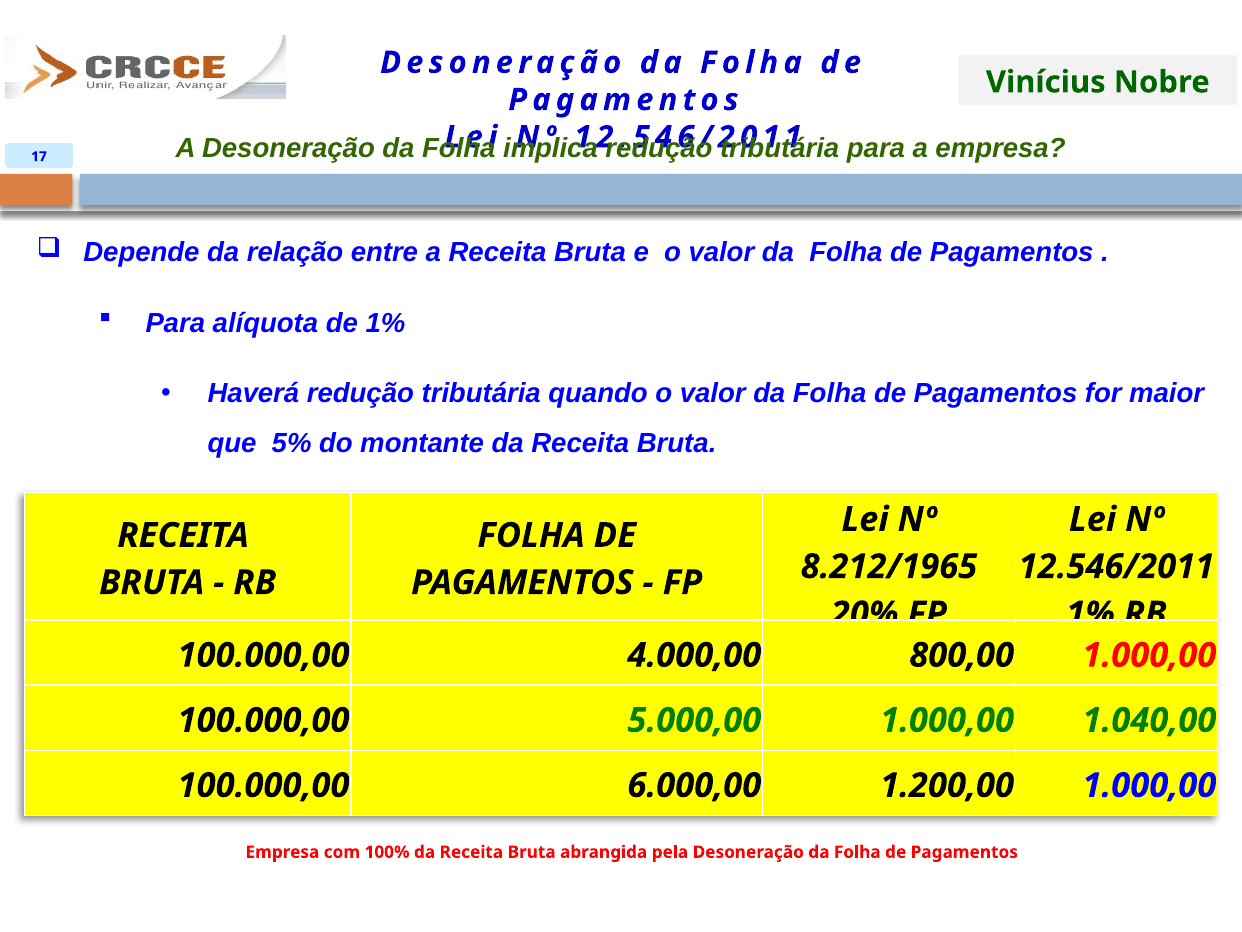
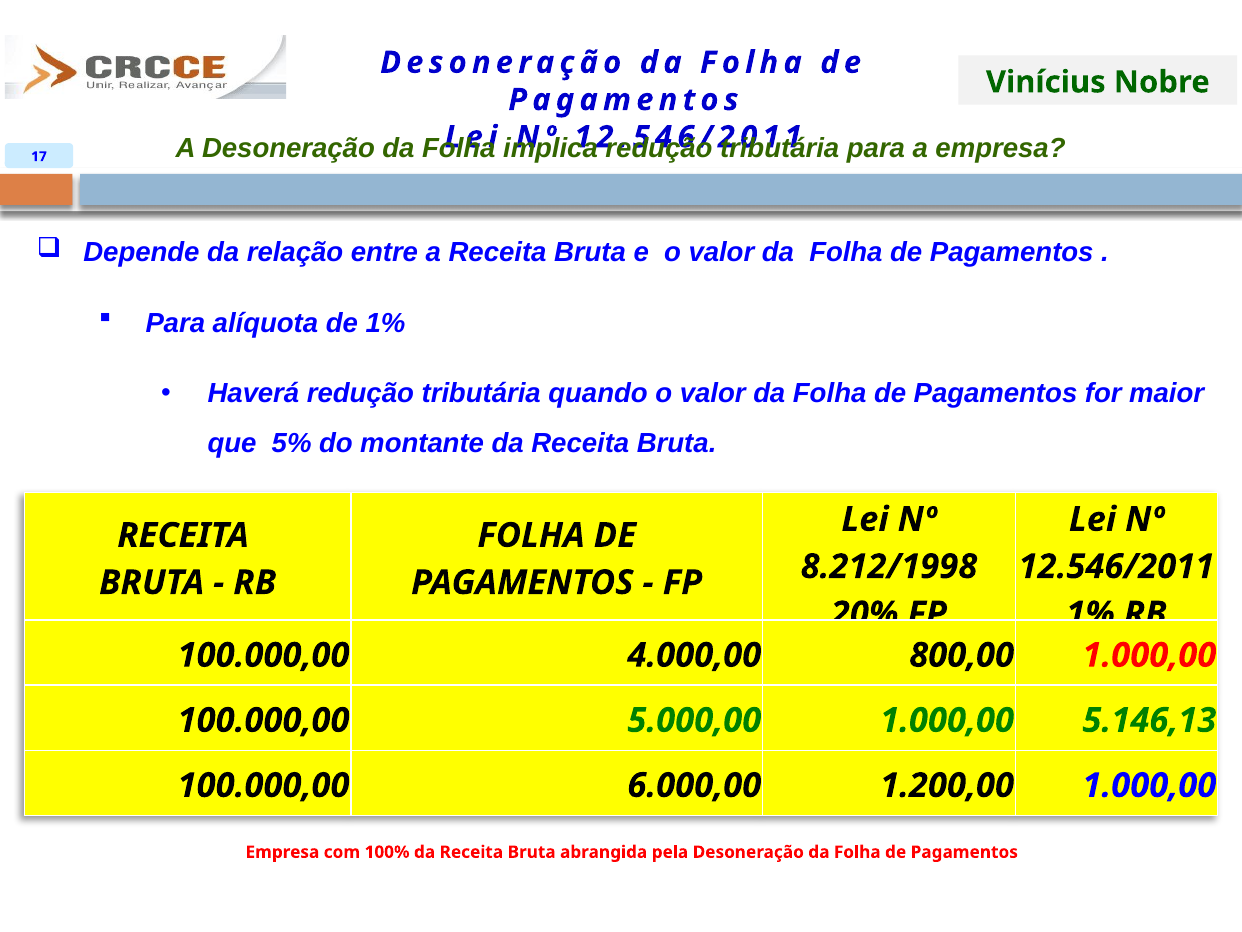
8.212/1965: 8.212/1965 -> 8.212/1998
1.040,00: 1.040,00 -> 5.146,13
